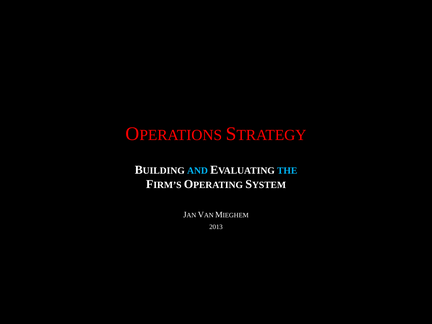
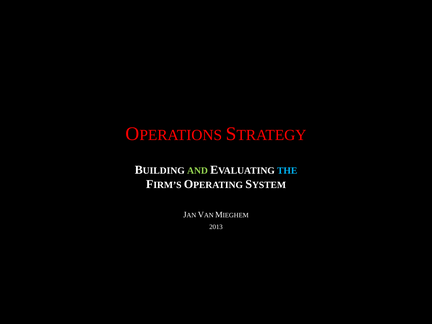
AND colour: light blue -> light green
